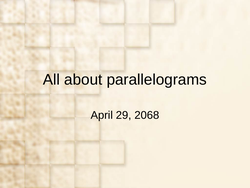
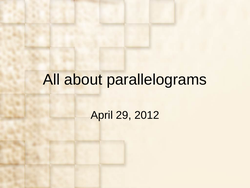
2068: 2068 -> 2012
